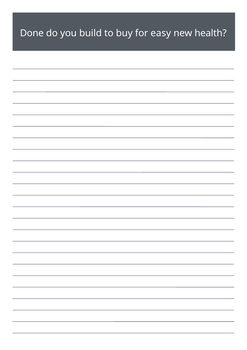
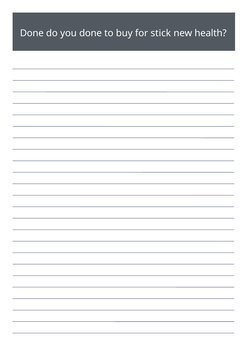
you build: build -> done
easy: easy -> stick
